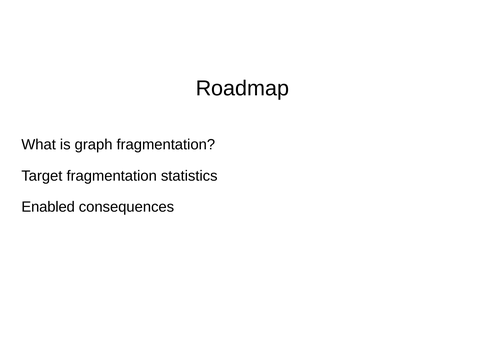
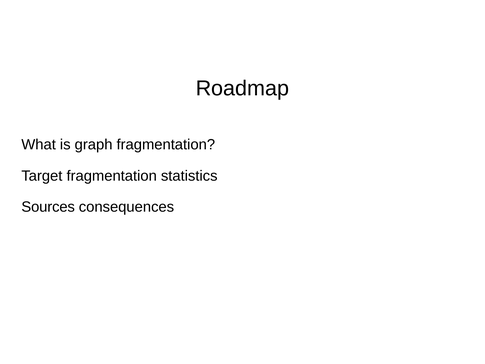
Enabled: Enabled -> Sources
